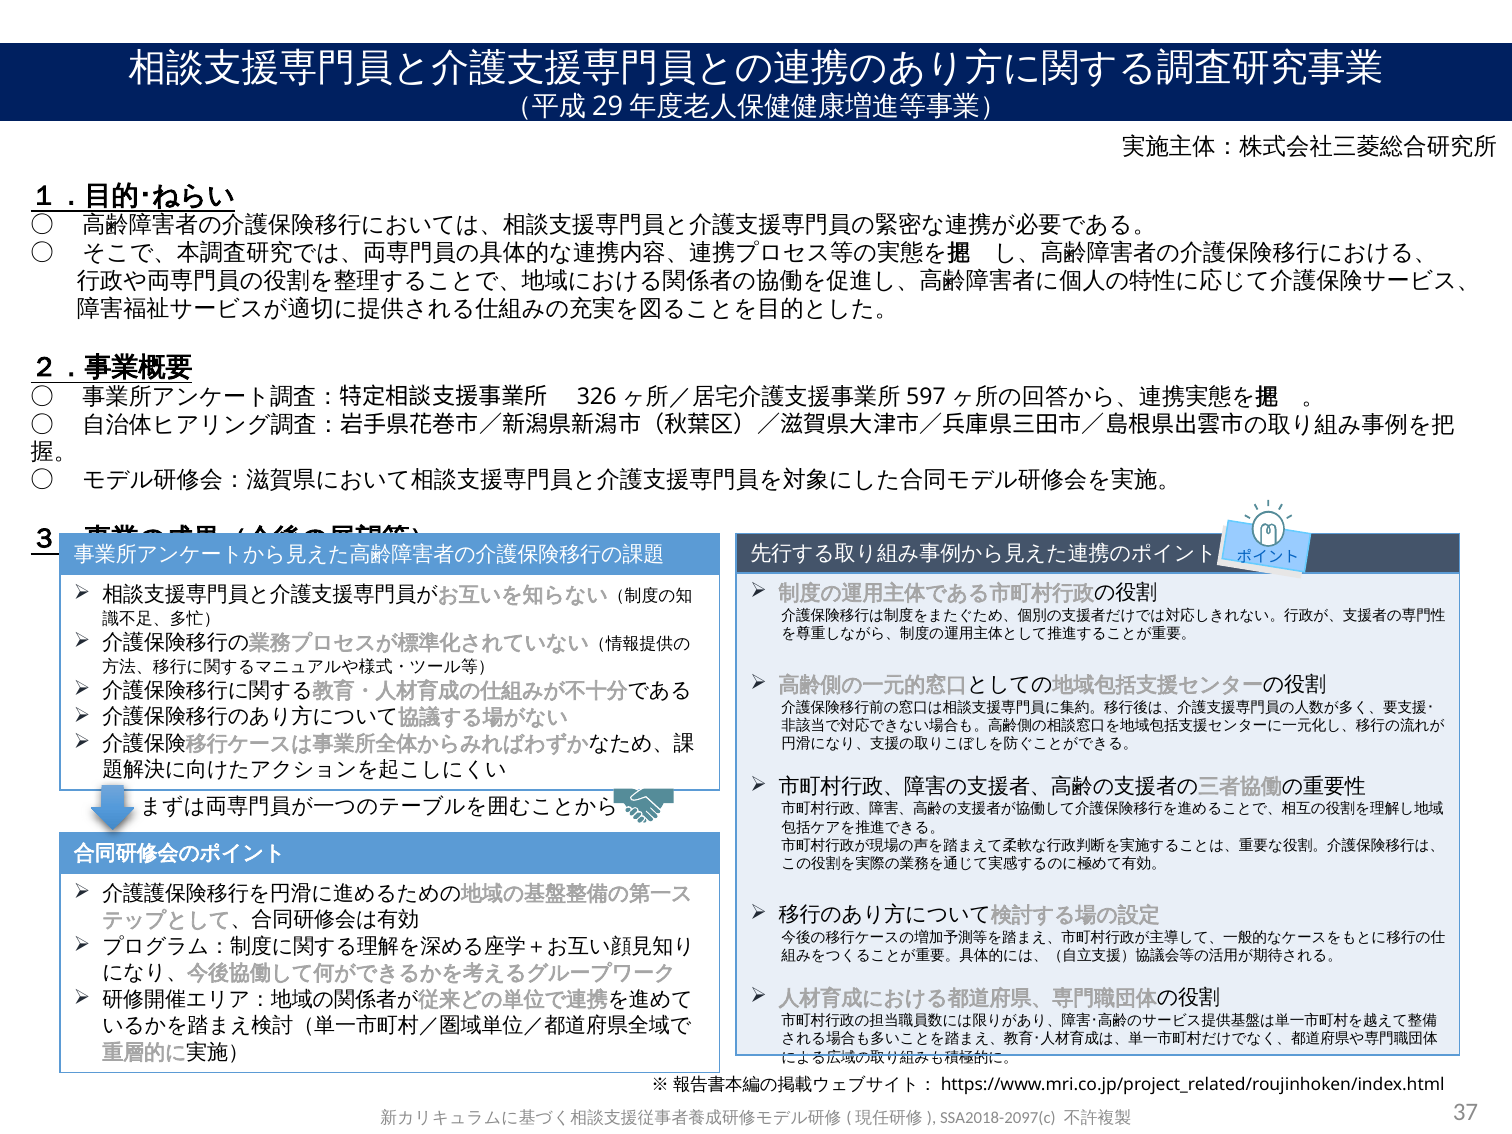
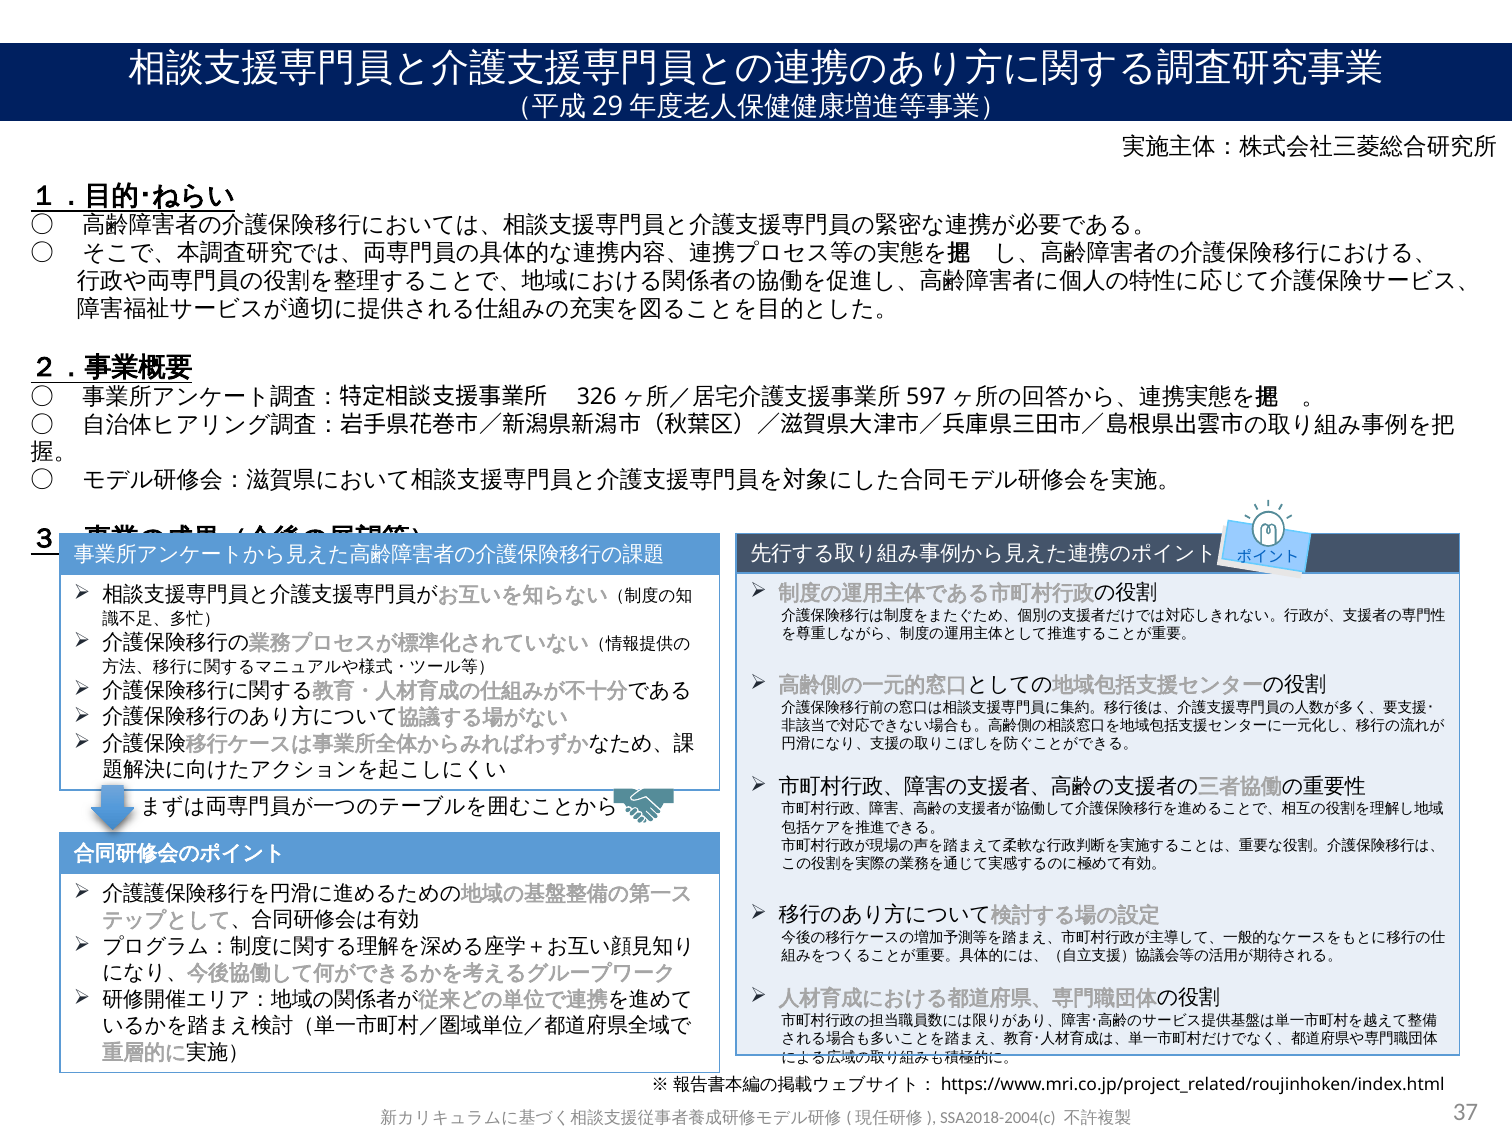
SSA2018-2097(c: SSA2018-2097(c -> SSA2018-2004(c
